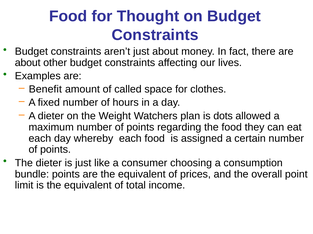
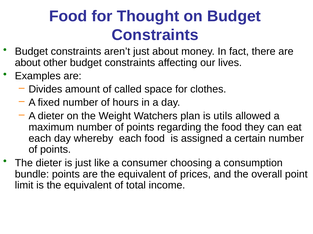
Benefit: Benefit -> Divides
dots: dots -> utils
